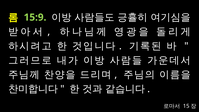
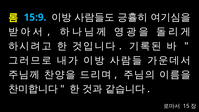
15:9 colour: light green -> light blue
